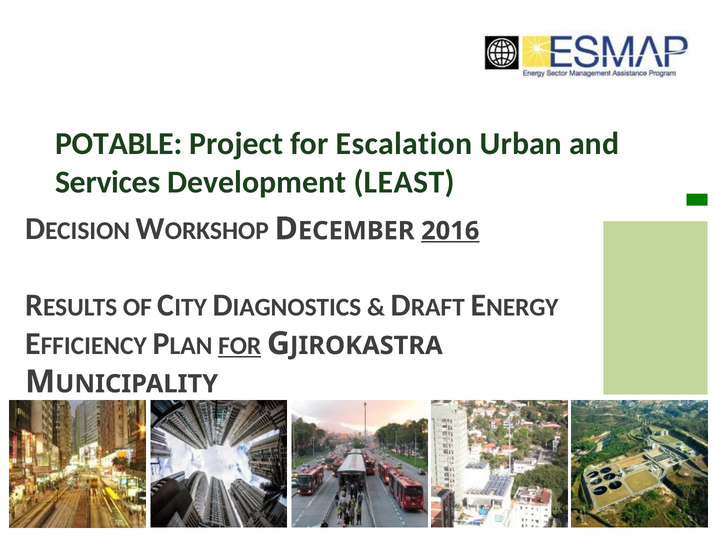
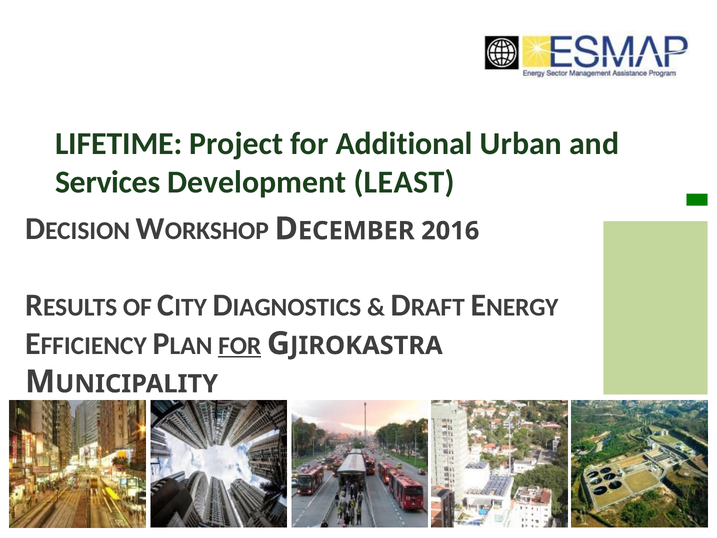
POTABLE: POTABLE -> LIFETIME
Escalation: Escalation -> Additional
2016 underline: present -> none
